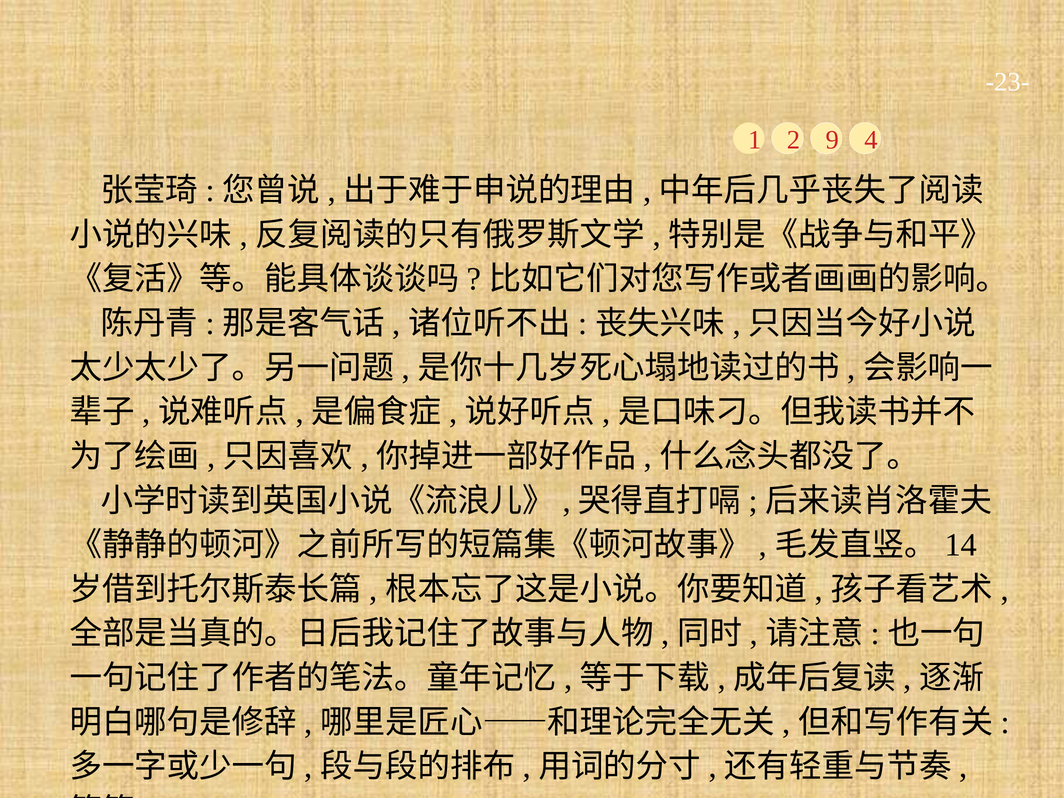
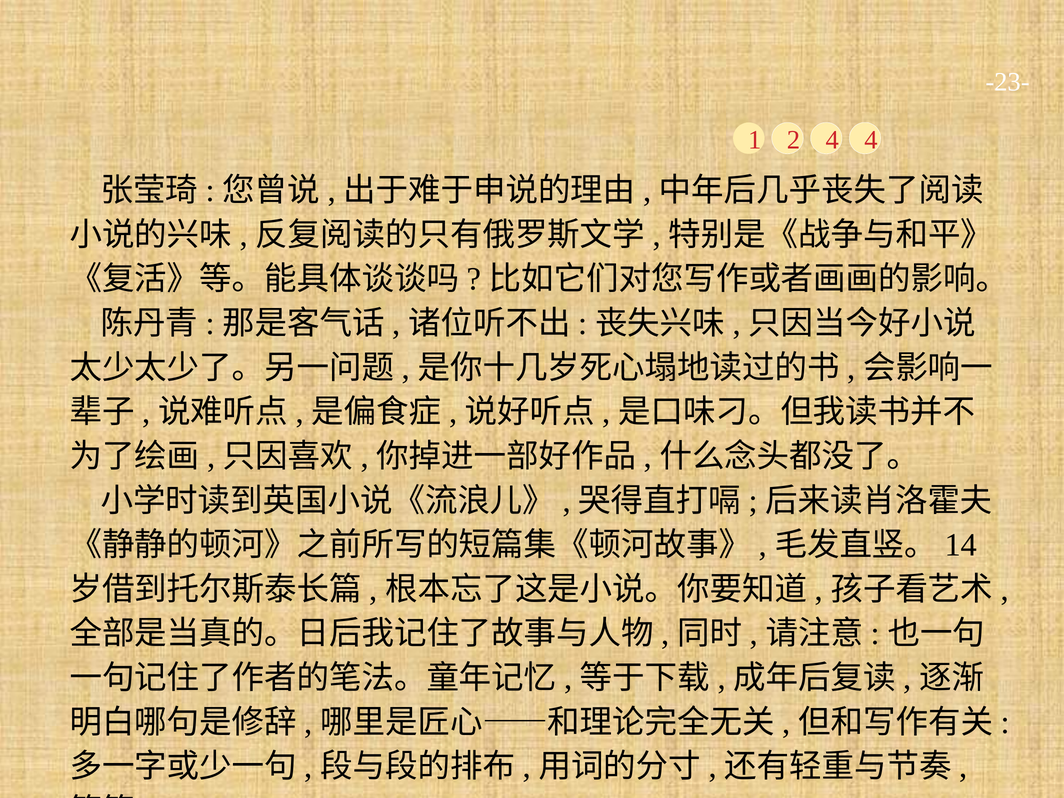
2 9: 9 -> 4
